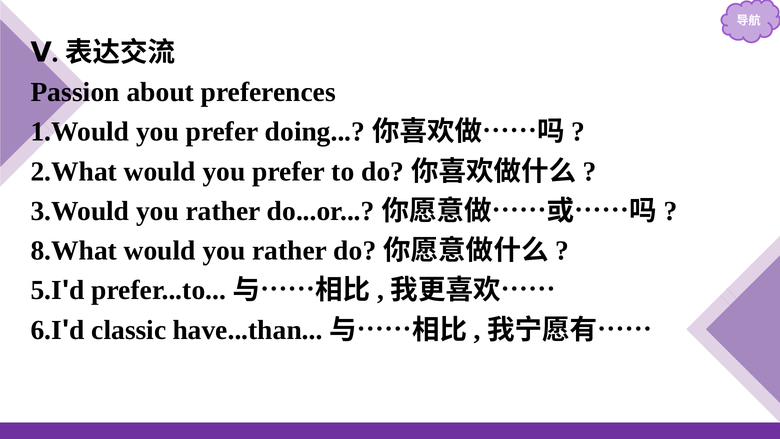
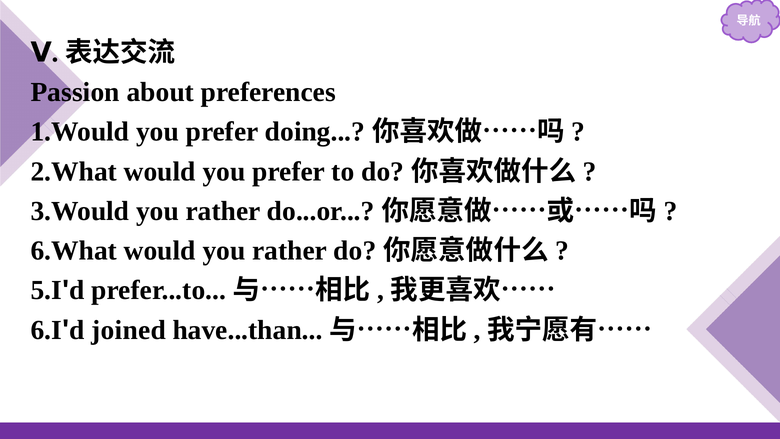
8.What: 8.What -> 6.What
classic: classic -> joined
